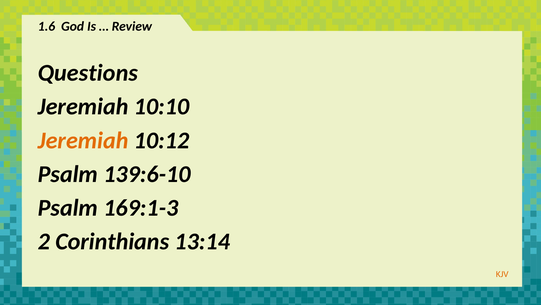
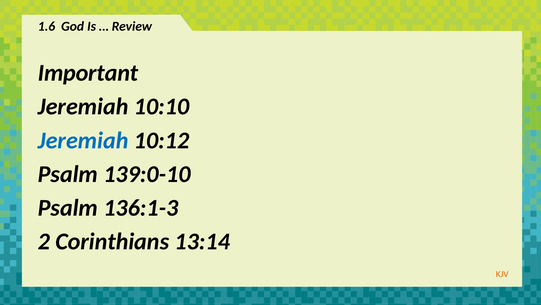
Questions: Questions -> Important
Jeremiah at (83, 140) colour: orange -> blue
139:6-10: 139:6-10 -> 139:0-10
169:1-3: 169:1-3 -> 136:1-3
